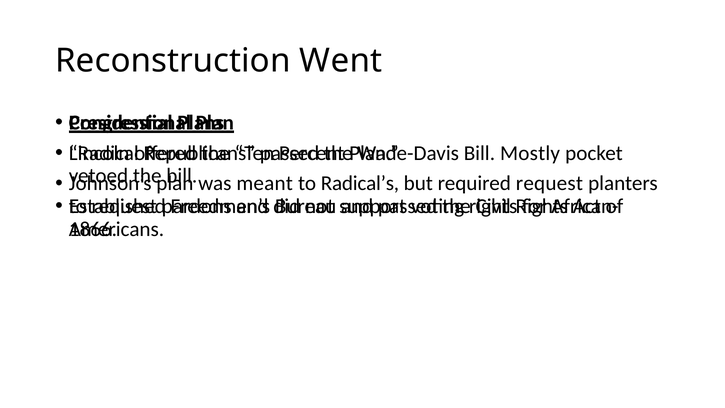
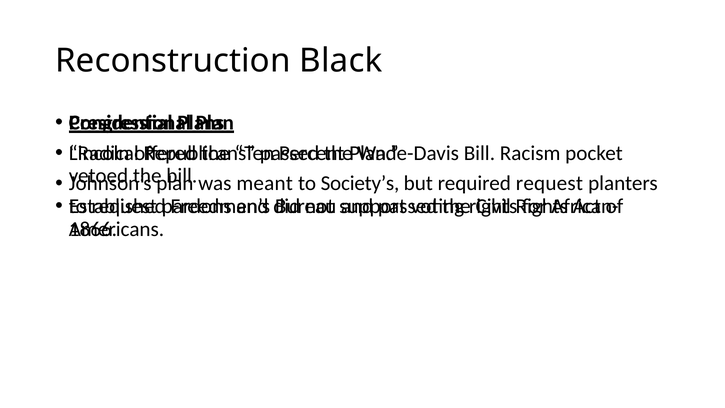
Went: Went -> Black
Mostly: Mostly -> Racism
Radical’s: Radical’s -> Society’s
